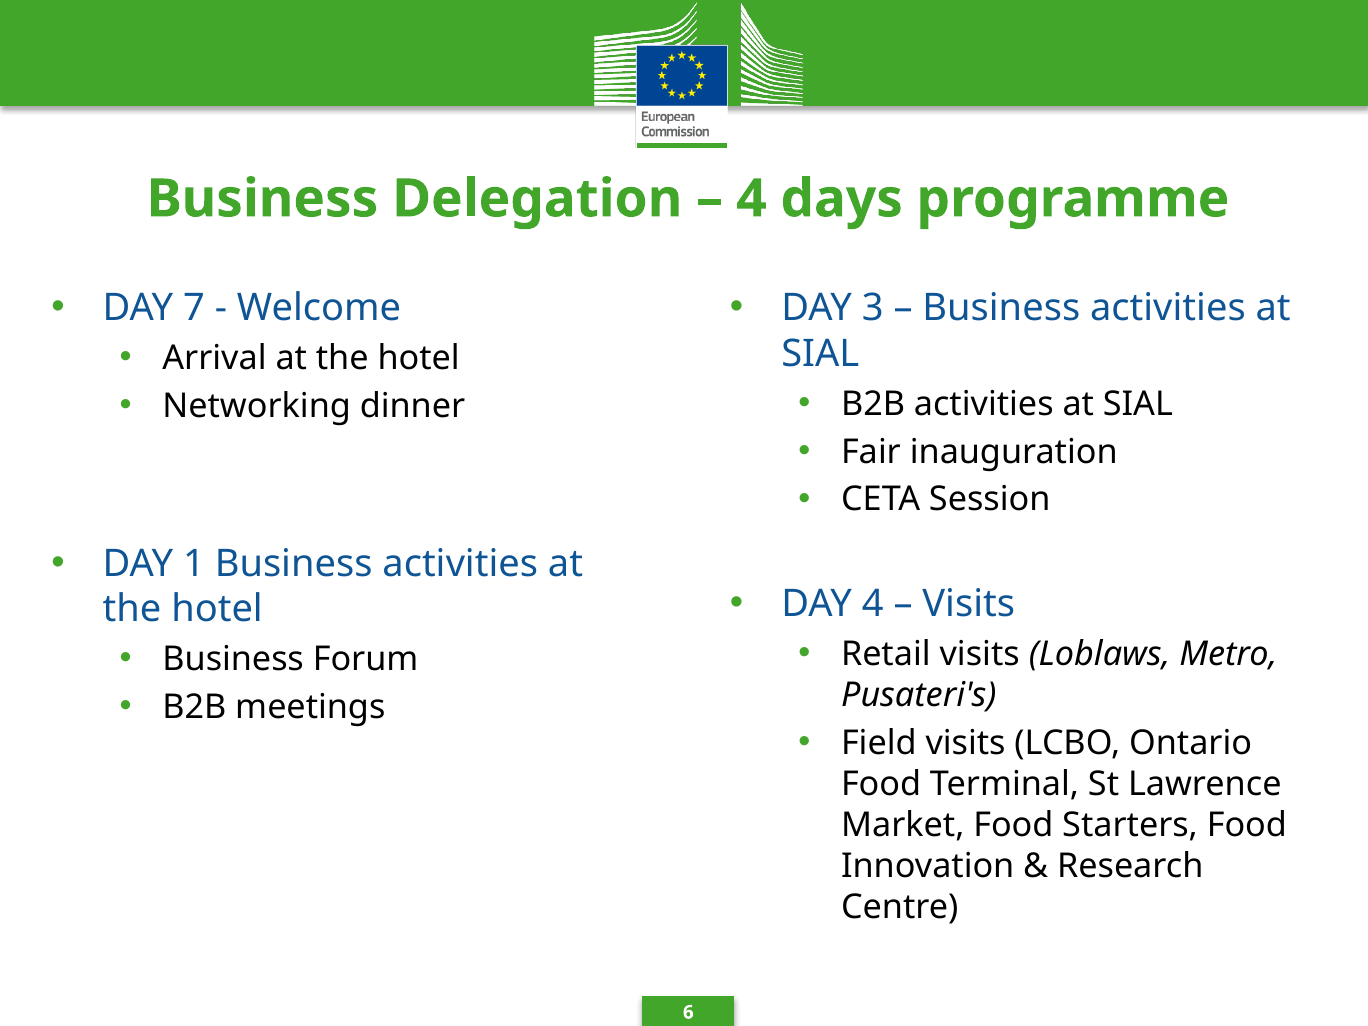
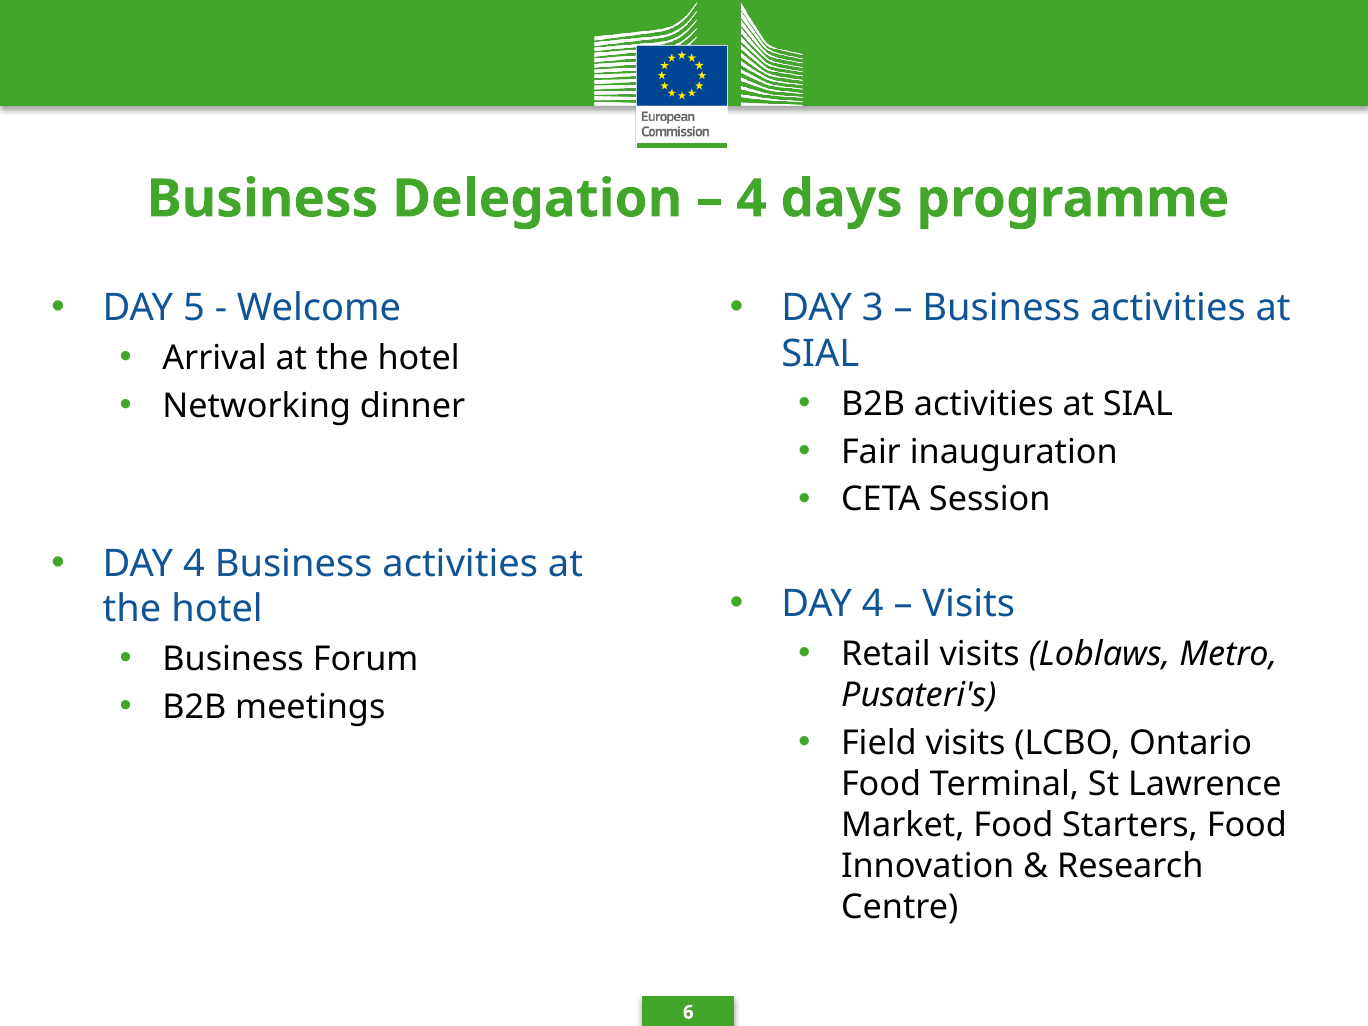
7: 7 -> 5
1 at (194, 564): 1 -> 4
